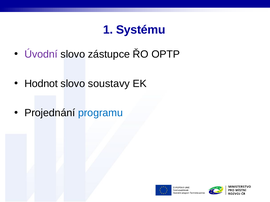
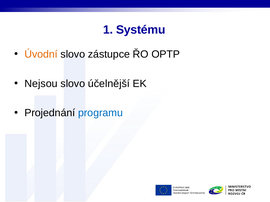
Úvodní colour: purple -> orange
Hodnot: Hodnot -> Nejsou
soustavy: soustavy -> účelnější
